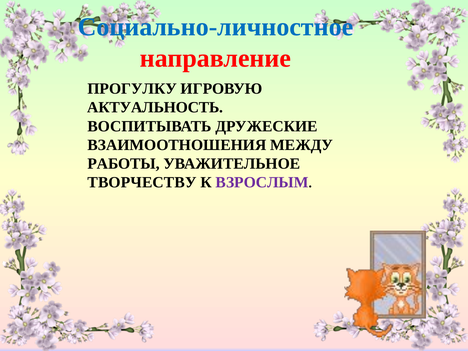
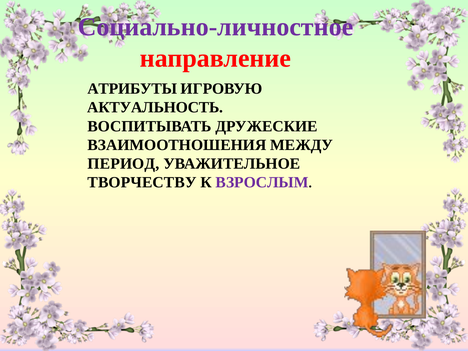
Социально-личностное colour: blue -> purple
ПРОГУЛКУ: ПРОГУЛКУ -> АТРИБУТЫ
РАБОТЫ: РАБОТЫ -> ПЕРИОД
